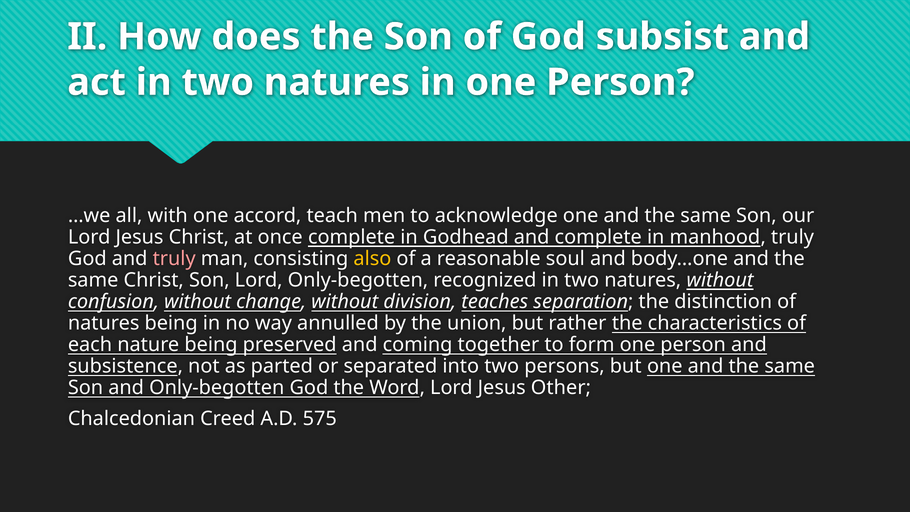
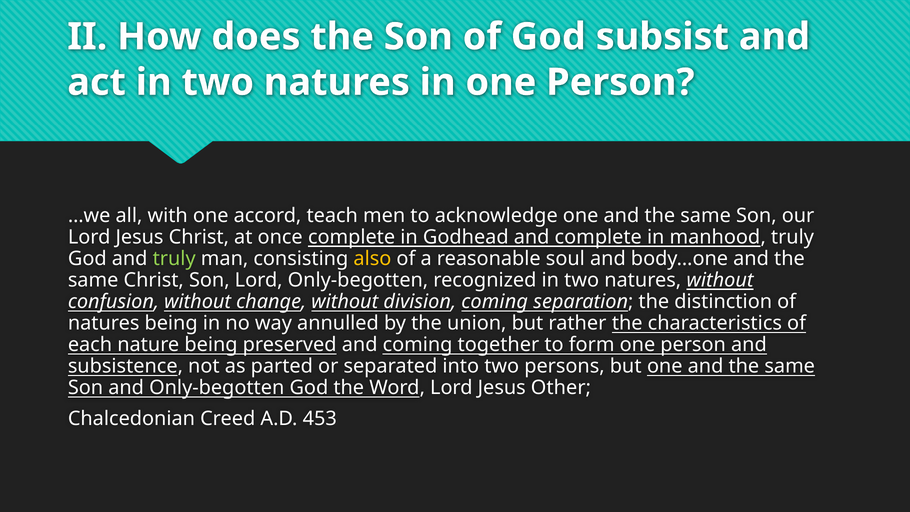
truly at (174, 259) colour: pink -> light green
division teaches: teaches -> coming
575: 575 -> 453
